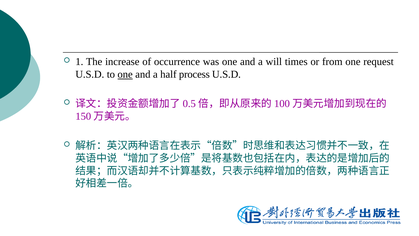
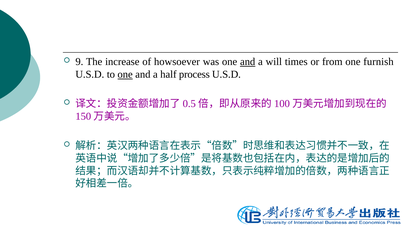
1: 1 -> 9
occurrence: occurrence -> howsoever
and at (248, 62) underline: none -> present
request: request -> furnish
